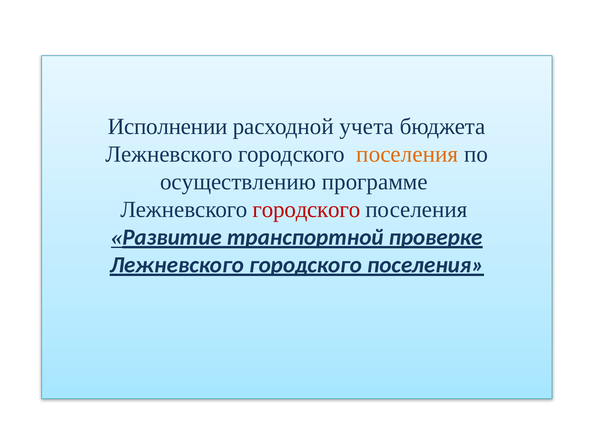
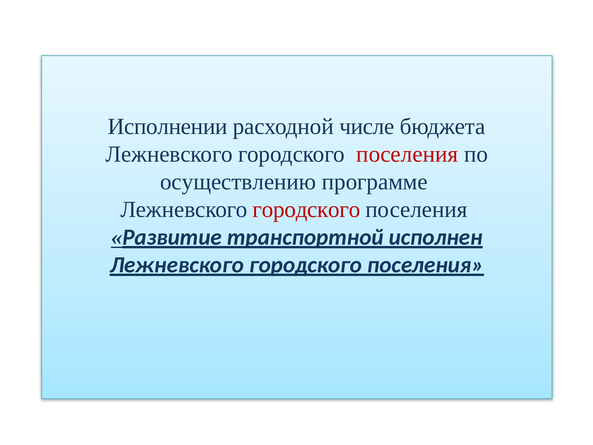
учета: учета -> числе
поселения at (407, 154) colour: orange -> red
проверке: проверке -> исполнен
